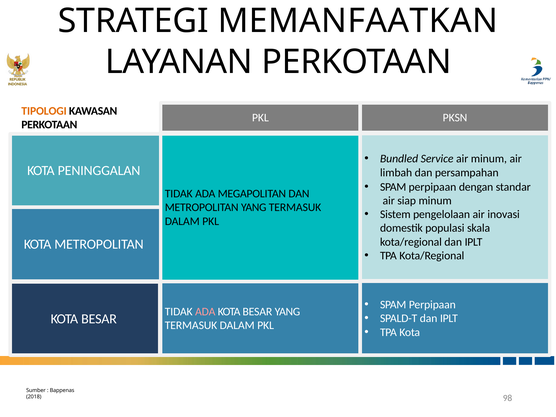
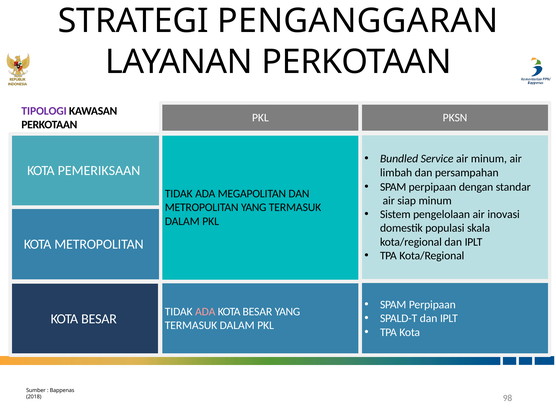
MEMANFAATKAN: MEMANFAATKAN -> PENGANGGARAN
TIPOLOGI colour: orange -> purple
PENINGGALAN: PENINGGALAN -> PEMERIKSAAN
